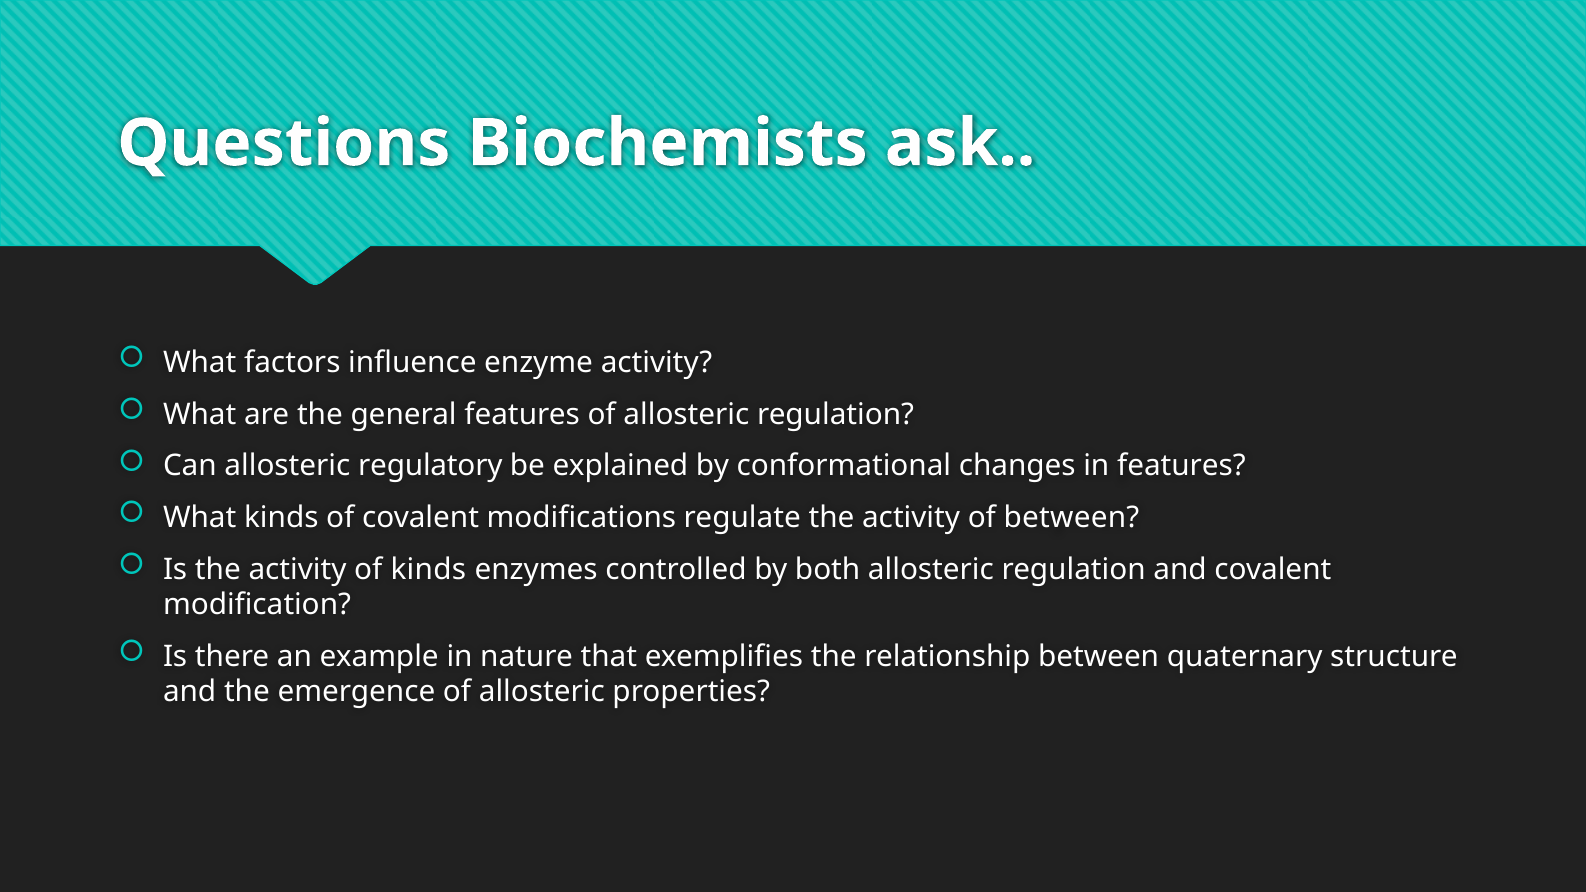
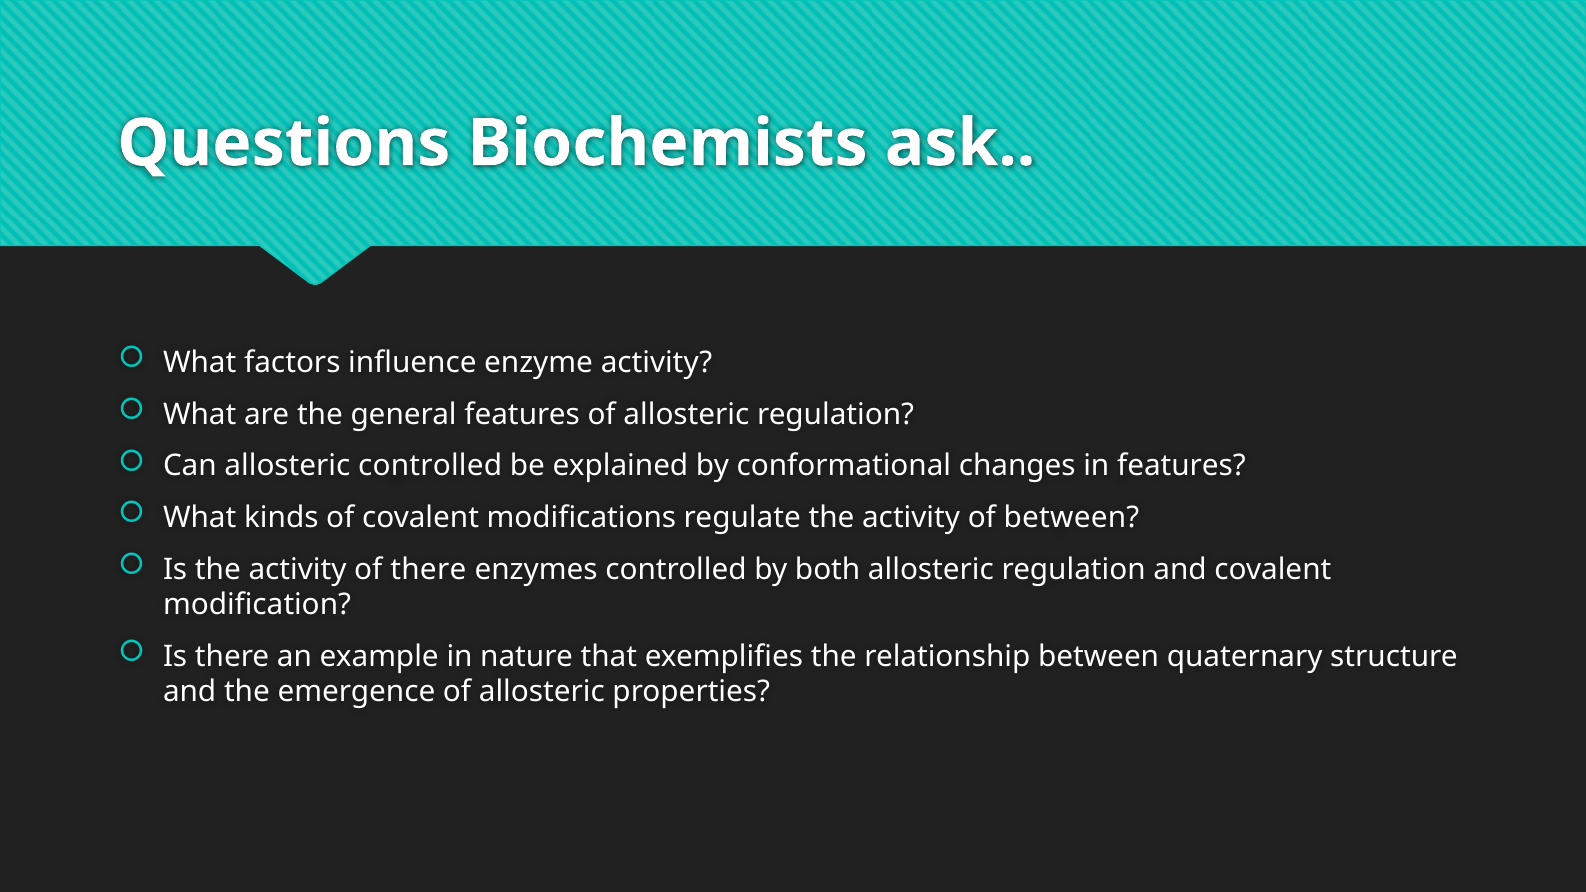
allosteric regulatory: regulatory -> controlled
of kinds: kinds -> there
